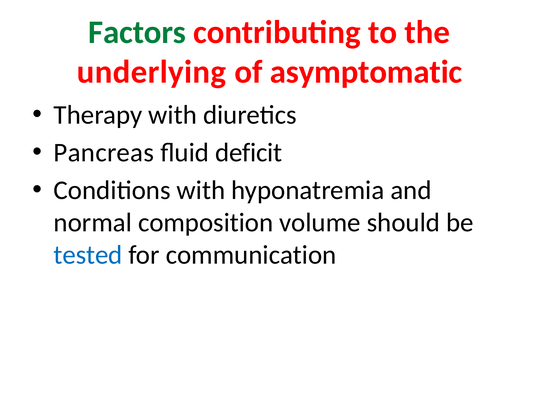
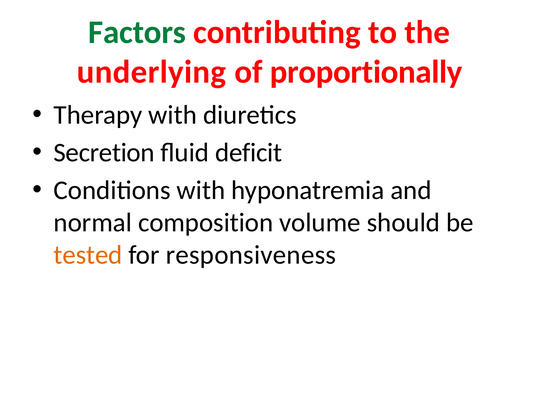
asymptomatic: asymptomatic -> proportionally
Pancreas: Pancreas -> Secretion
tested colour: blue -> orange
communication: communication -> responsiveness
